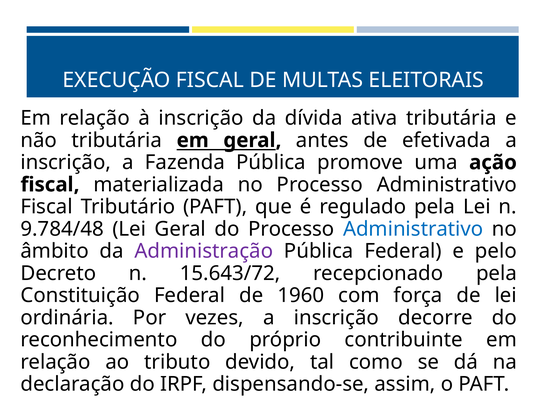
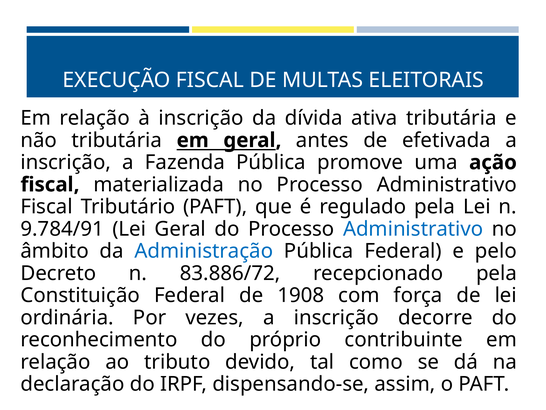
9.784/48: 9.784/48 -> 9.784/91
Administração colour: purple -> blue
15.643/72: 15.643/72 -> 83.886/72
1960: 1960 -> 1908
